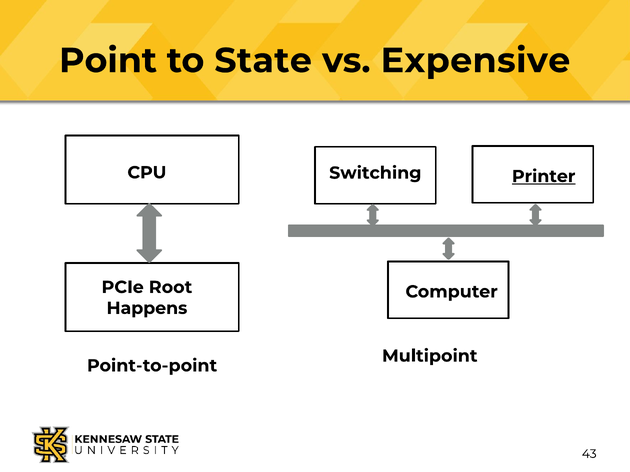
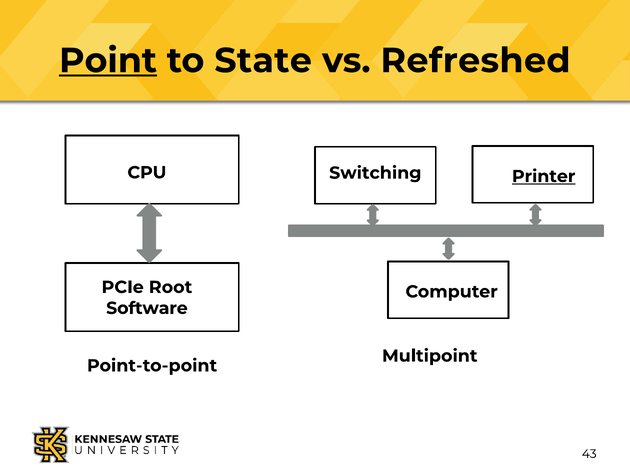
Point underline: none -> present
Expensive: Expensive -> Refreshed
Happens: Happens -> Software
